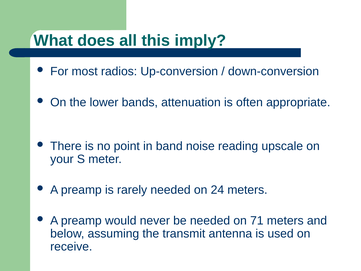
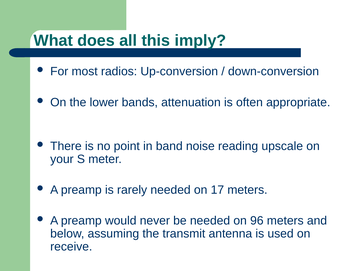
24: 24 -> 17
71: 71 -> 96
